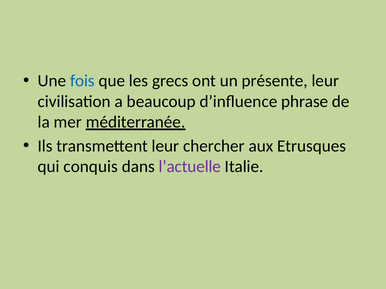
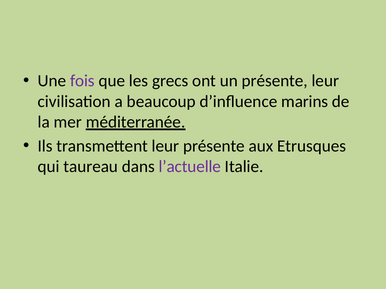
fois colour: blue -> purple
phrase: phrase -> marins
leur chercher: chercher -> présente
conquis: conquis -> taureau
